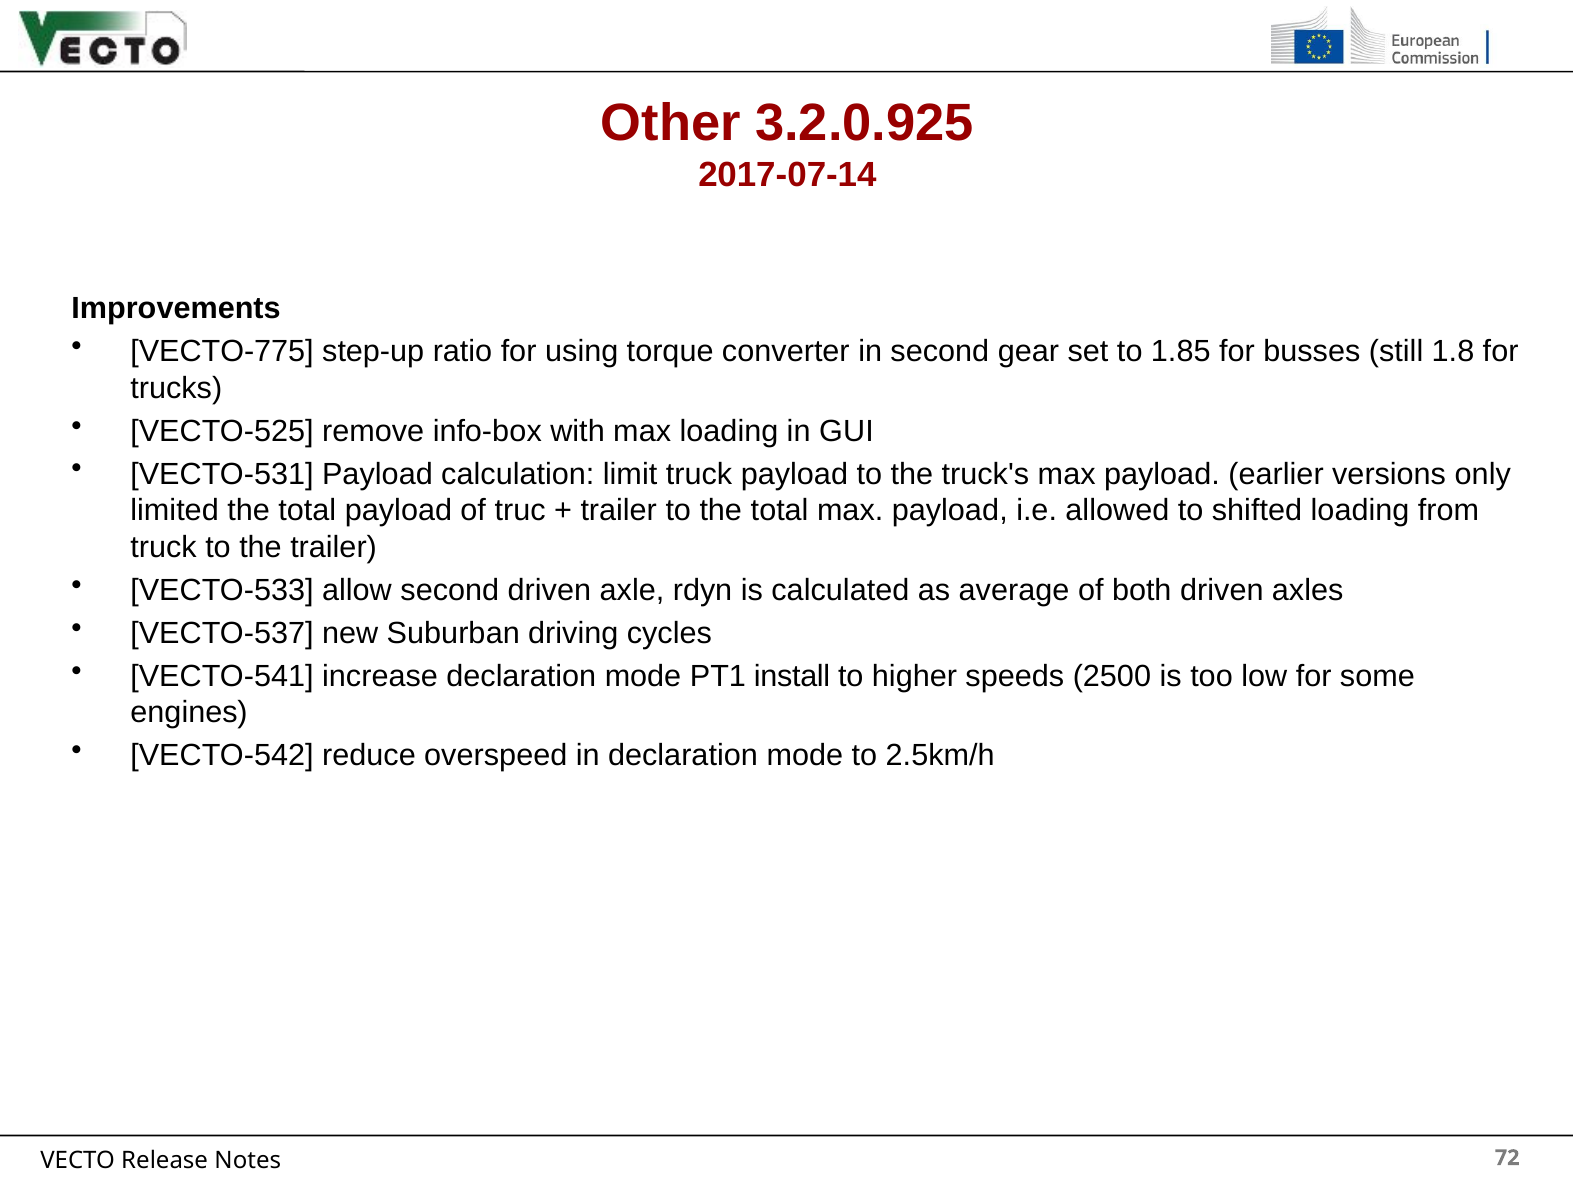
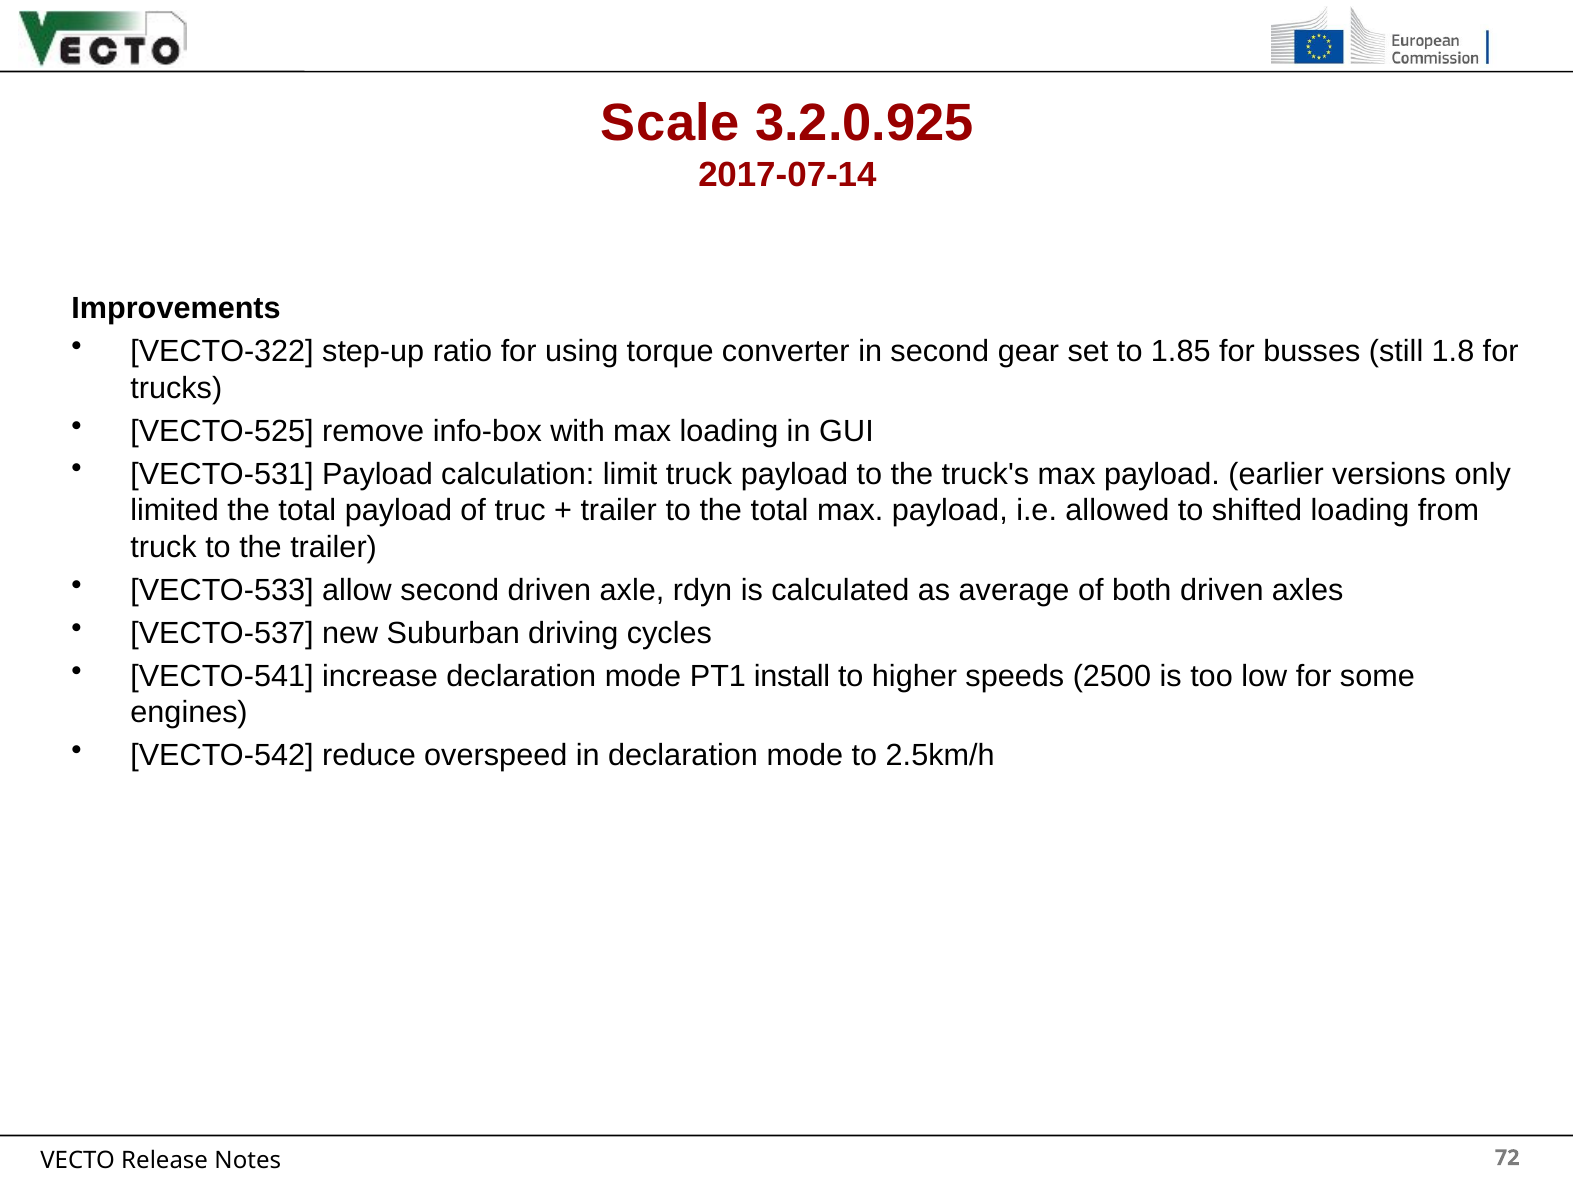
Other: Other -> Scale
VECTO-775: VECTO-775 -> VECTO-322
